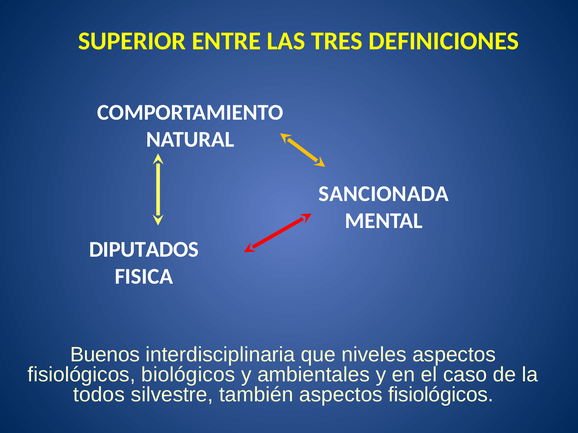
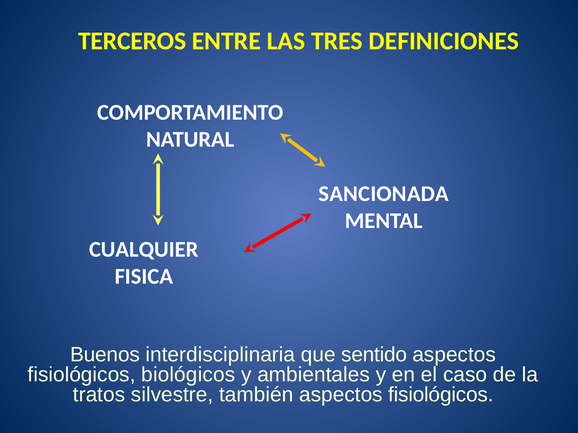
SUPERIOR: SUPERIOR -> TERCEROS
DIPUTADOS: DIPUTADOS -> CUALQUIER
niveles: niveles -> sentido
todos: todos -> tratos
